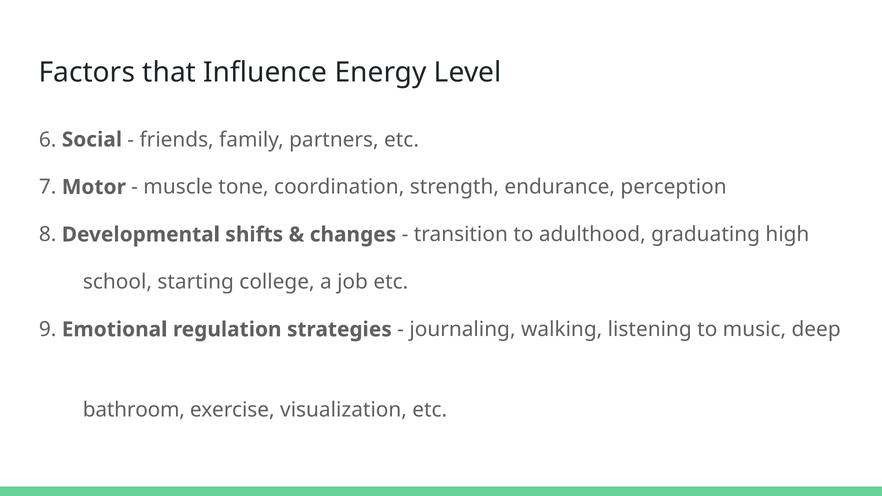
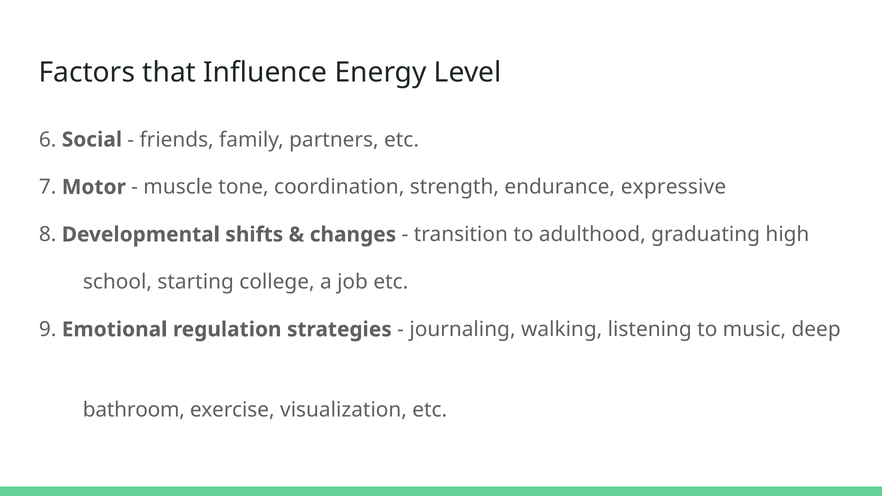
perception: perception -> expressive
